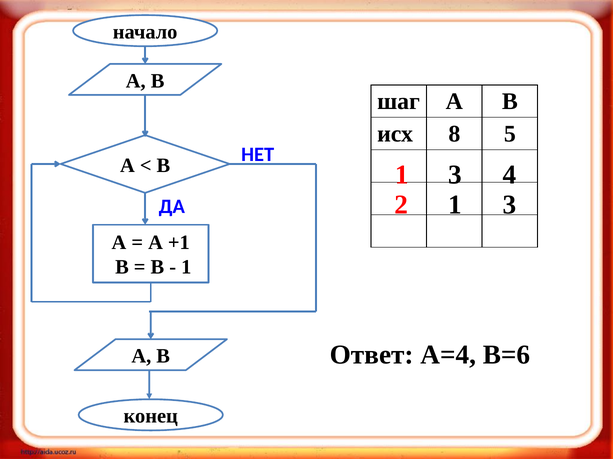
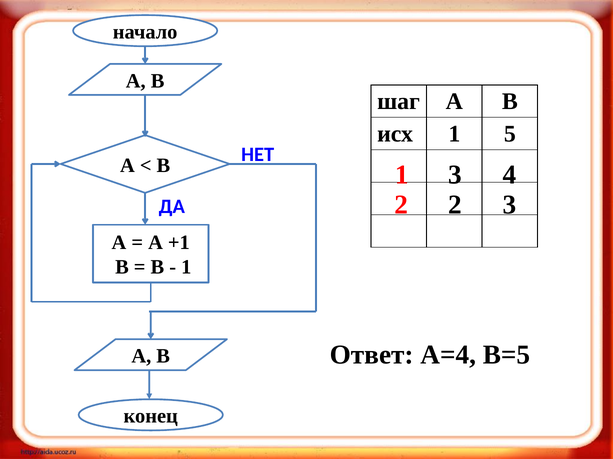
исх 8: 8 -> 1
2 1: 1 -> 2
В=6: В=6 -> В=5
